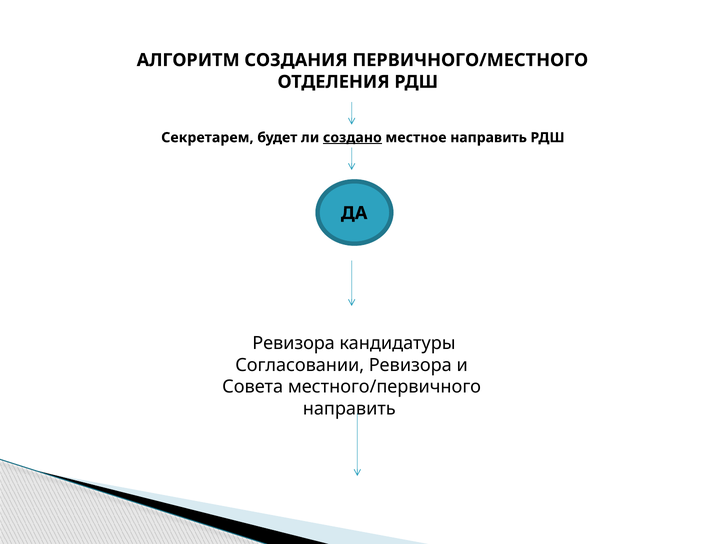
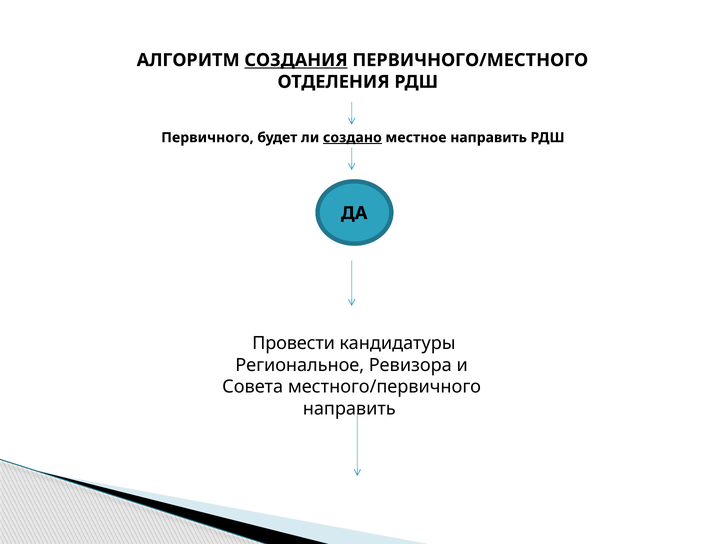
СОЗДАНИЯ underline: none -> present
Секретарем: Секретарем -> Первичного
Ревизора at (294, 344): Ревизора -> Провести
Согласовании: Согласовании -> Региональное
